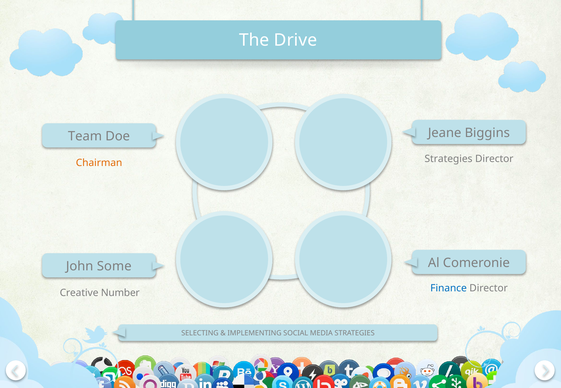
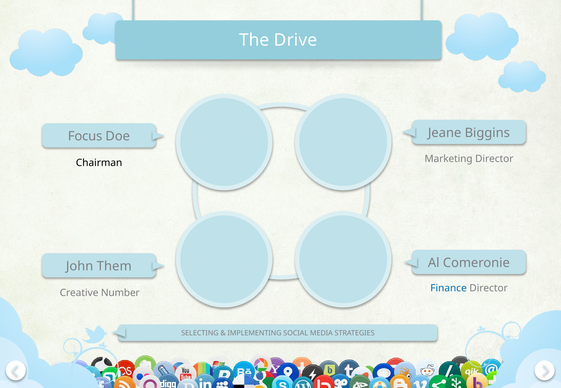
Team: Team -> Focus
Strategies at (449, 159): Strategies -> Marketing
Chairman colour: orange -> black
Some: Some -> Them
